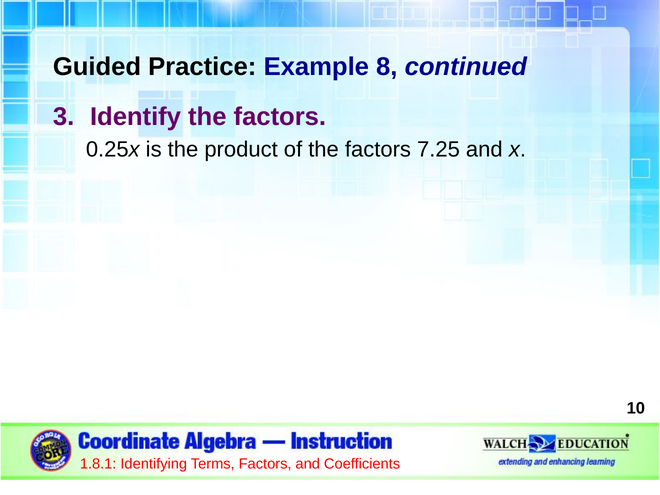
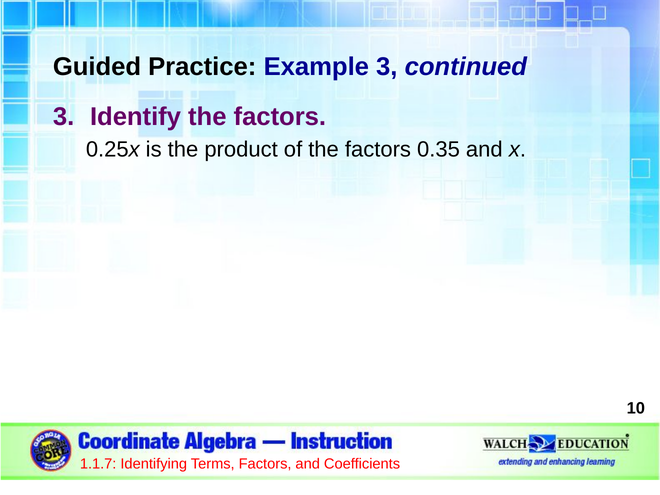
Example 8: 8 -> 3
7.25: 7.25 -> 0.35
1.8.1: 1.8.1 -> 1.1.7
